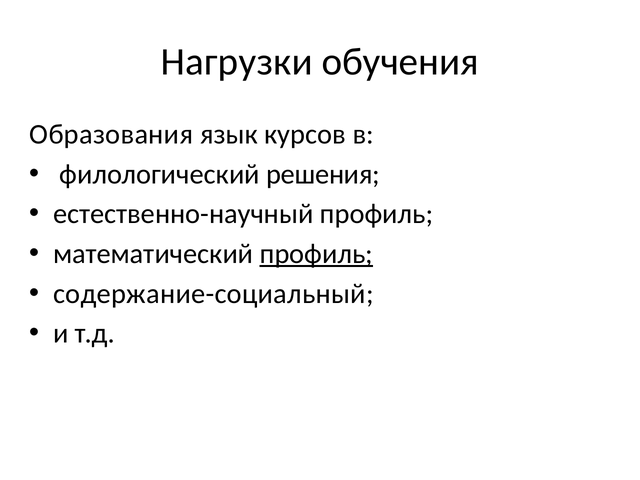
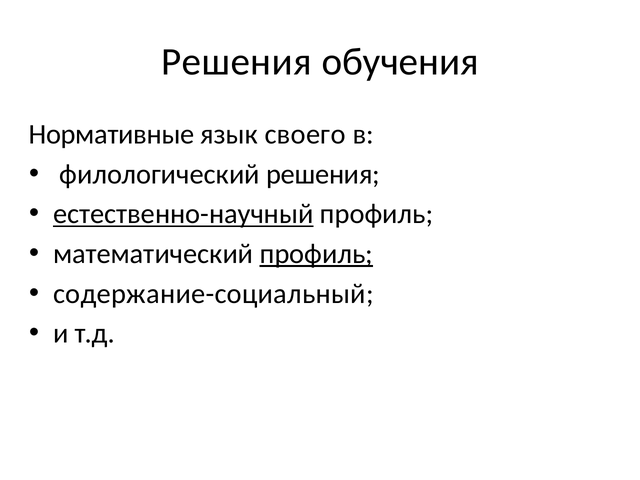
Нагрузки at (237, 62): Нагрузки -> Решения
Образования: Образования -> Нормативные
курсов: курсов -> своего
естественно-научный underline: none -> present
